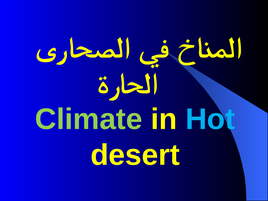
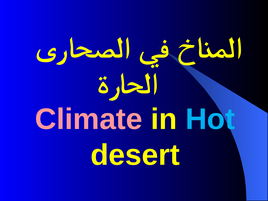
Climate colour: light green -> pink
